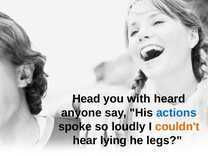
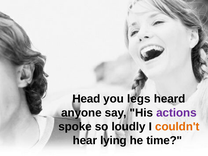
with: with -> legs
actions colour: blue -> purple
legs: legs -> time
